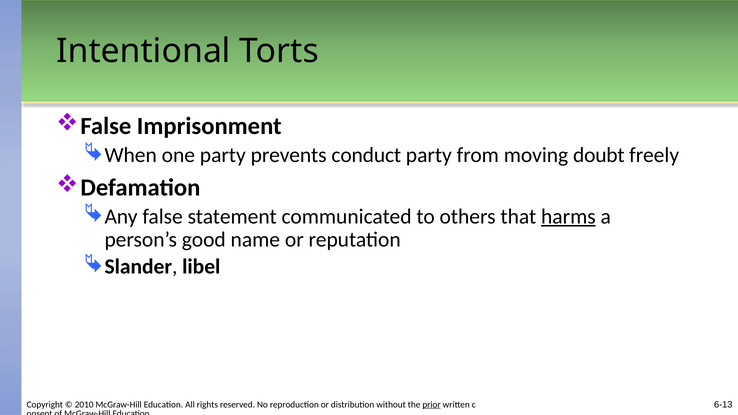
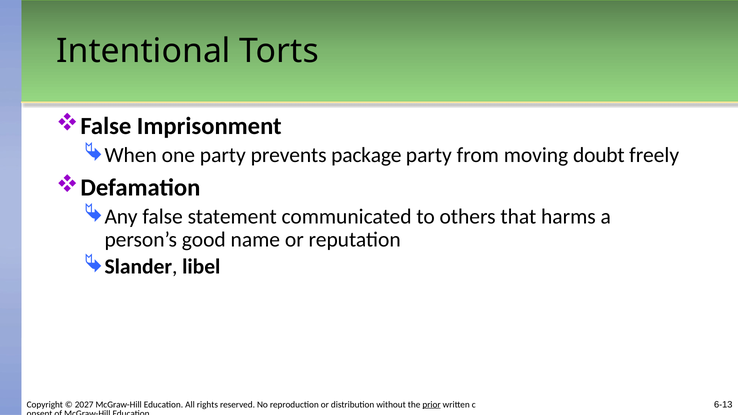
conduct: conduct -> package
harms underline: present -> none
2010: 2010 -> 2027
